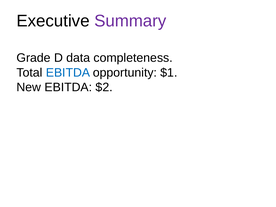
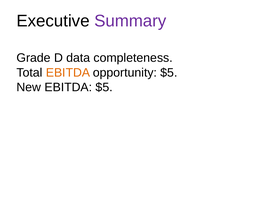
EBITDA at (68, 73) colour: blue -> orange
opportunity $1: $1 -> $5
EBITDA $2: $2 -> $5
